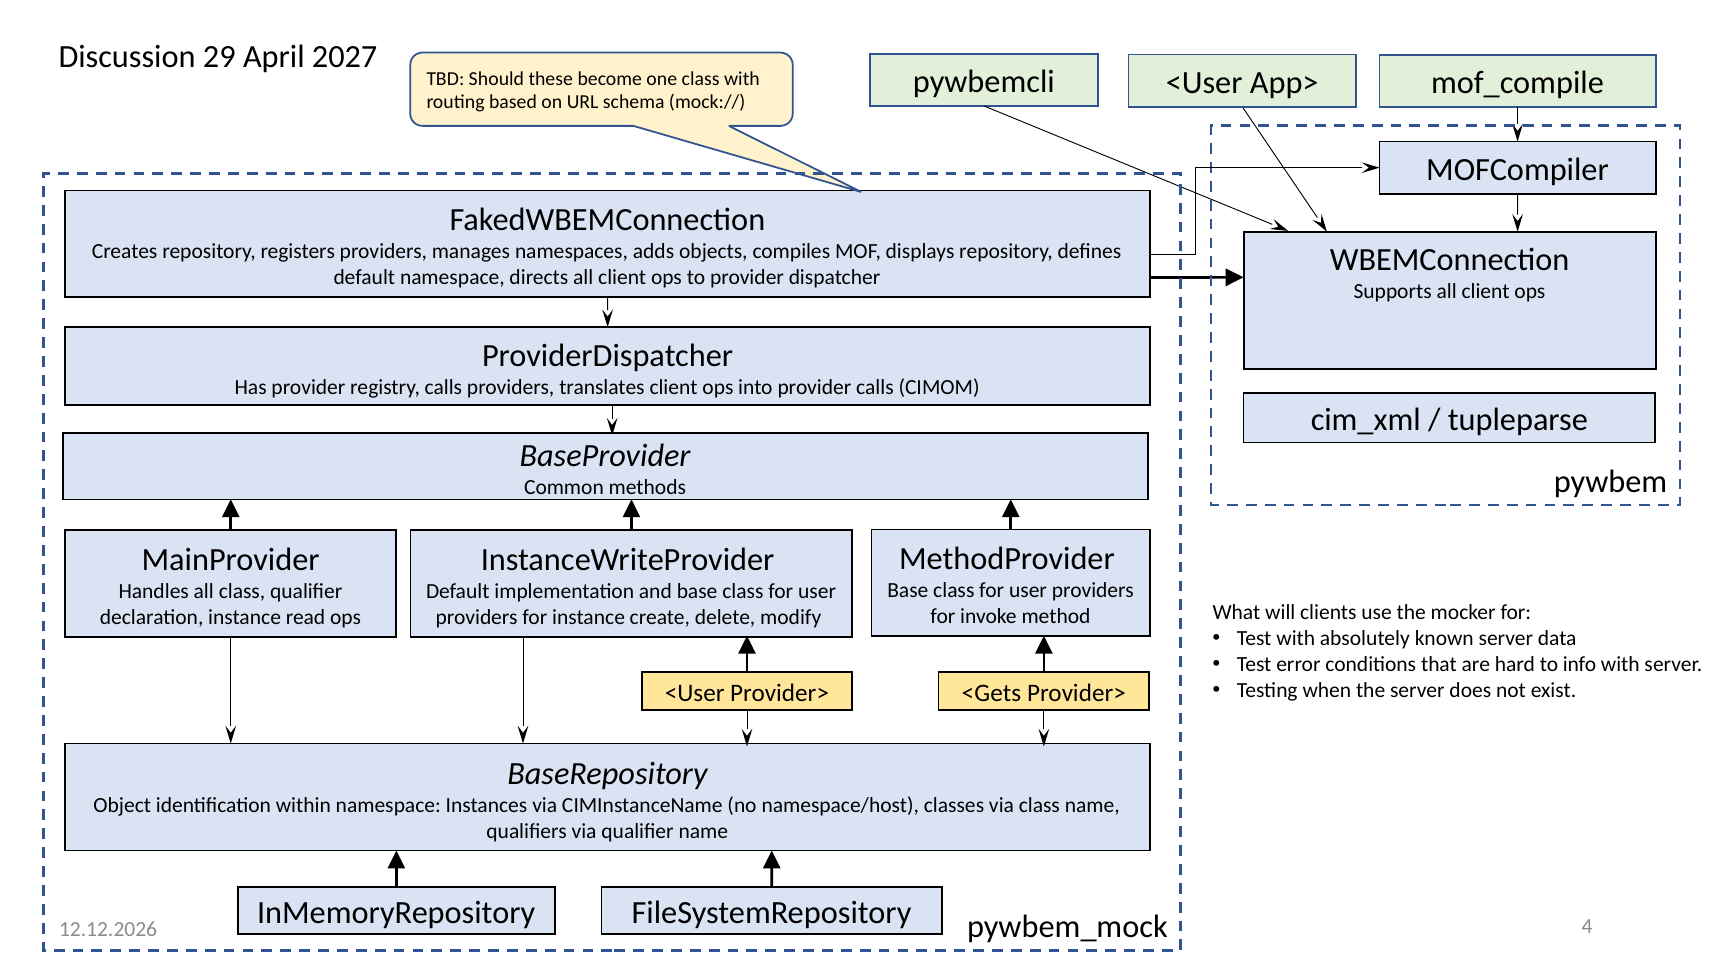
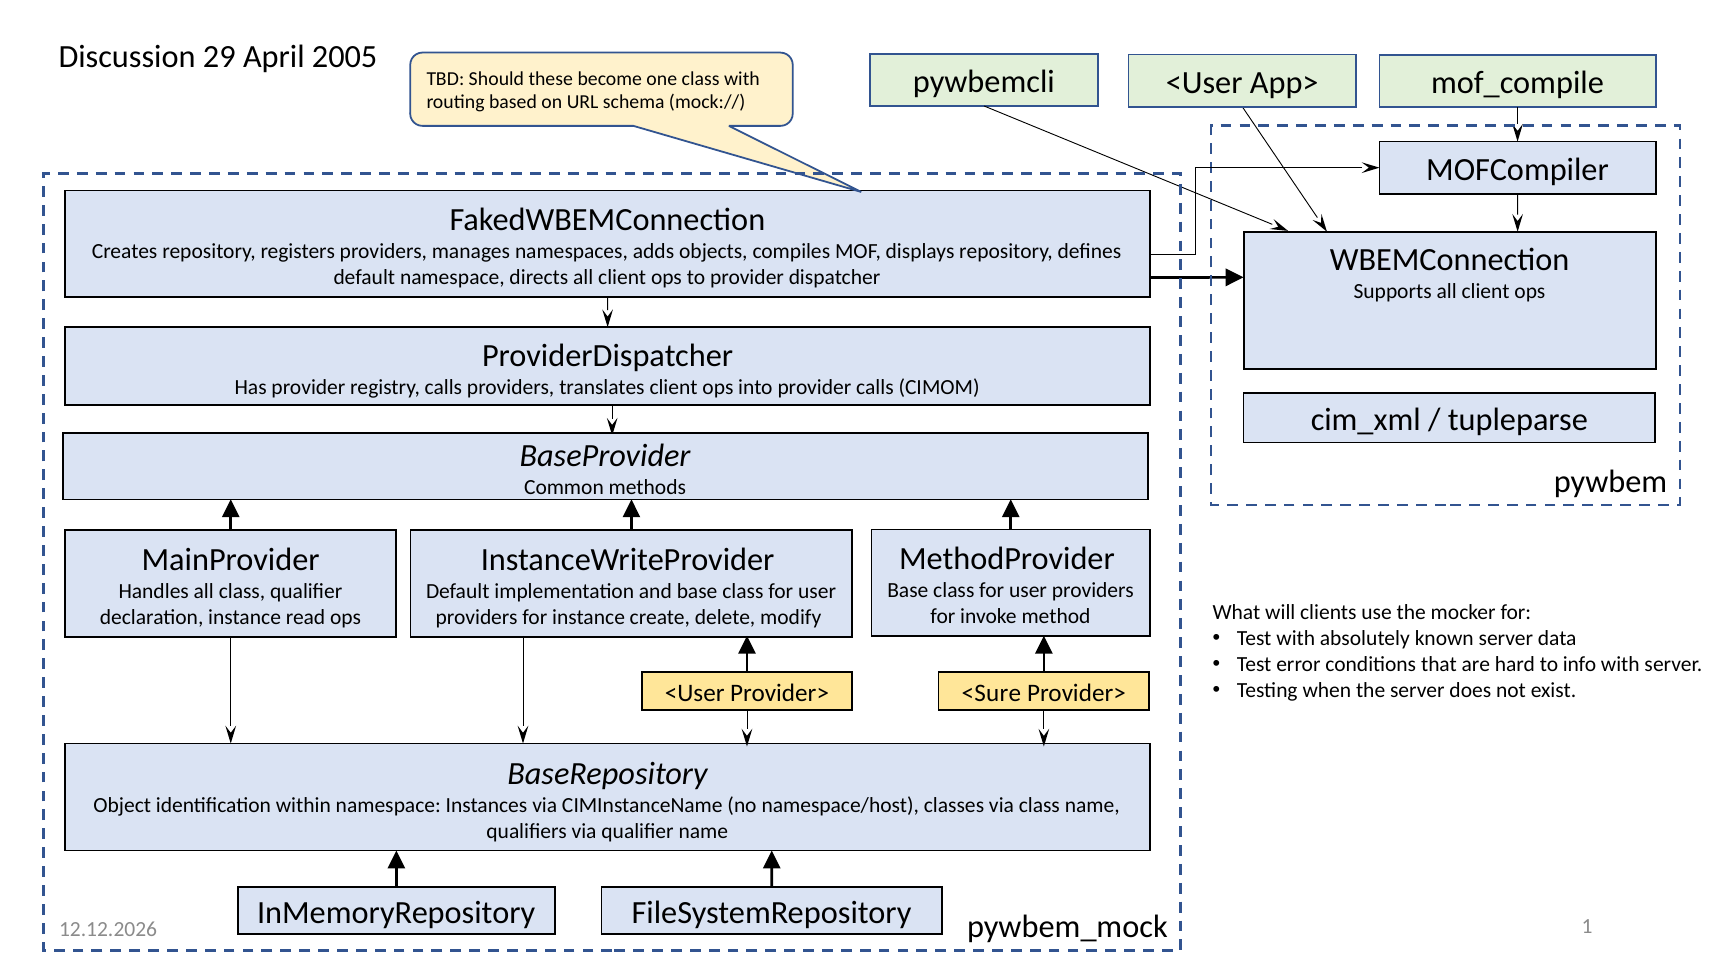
2027: 2027 -> 2005
<Gets: <Gets -> <Sure
4: 4 -> 1
